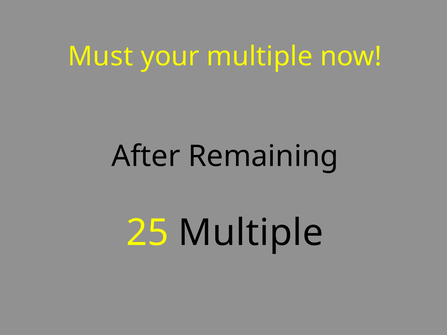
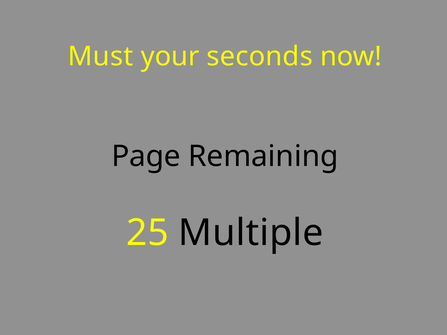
your multiple: multiple -> seconds
After: After -> Page
